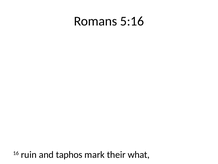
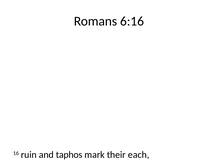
5:16: 5:16 -> 6:16
what: what -> each
